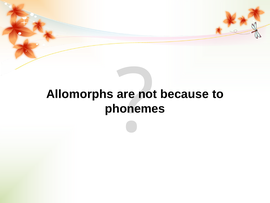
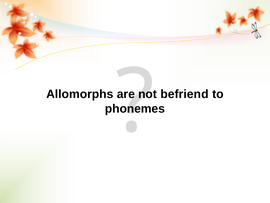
because: because -> befriend
